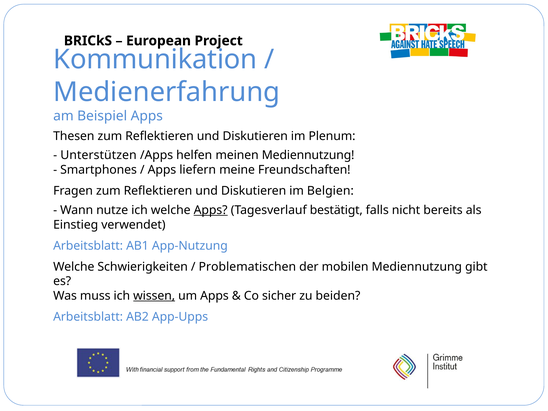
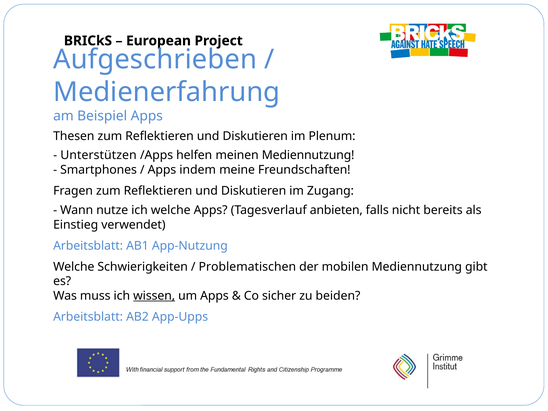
Kommunikation: Kommunikation -> Aufgeschrieben
liefern: liefern -> indem
Belgien: Belgien -> Zugang
Apps at (211, 210) underline: present -> none
bestätigt: bestätigt -> anbieten
